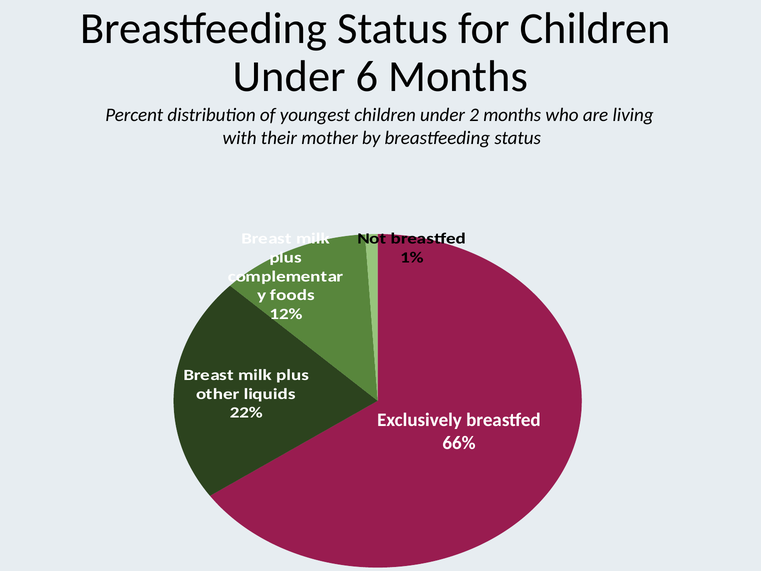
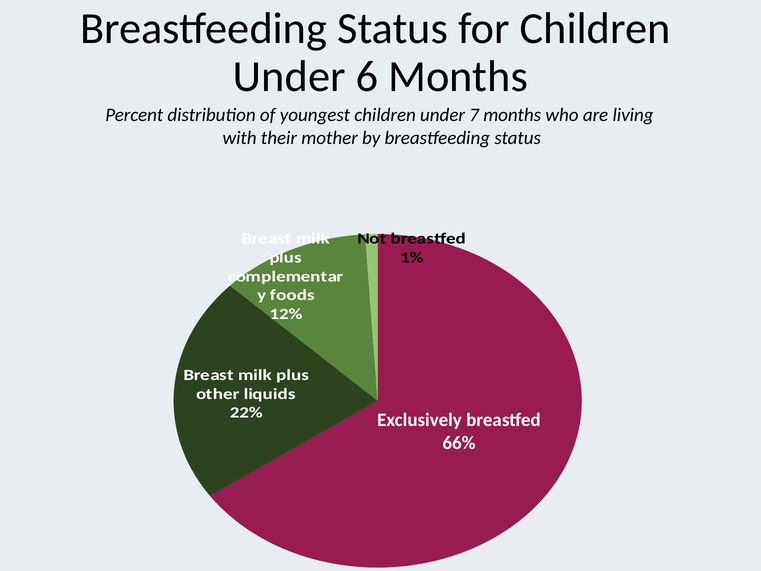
2: 2 -> 7
